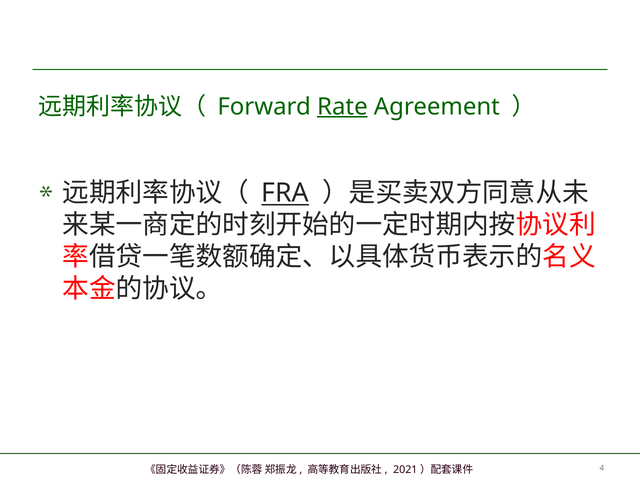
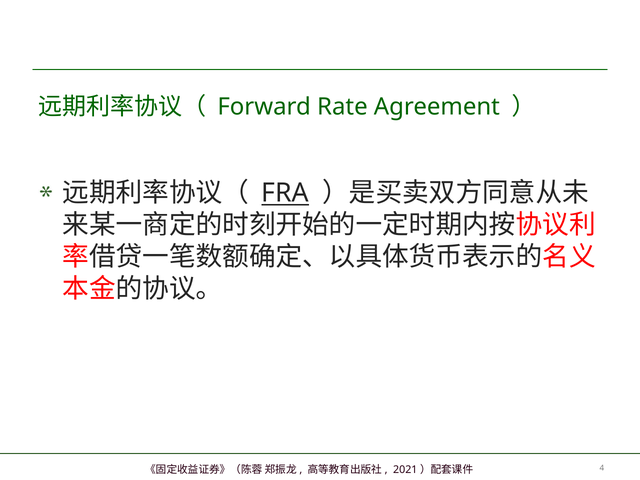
Rate underline: present -> none
